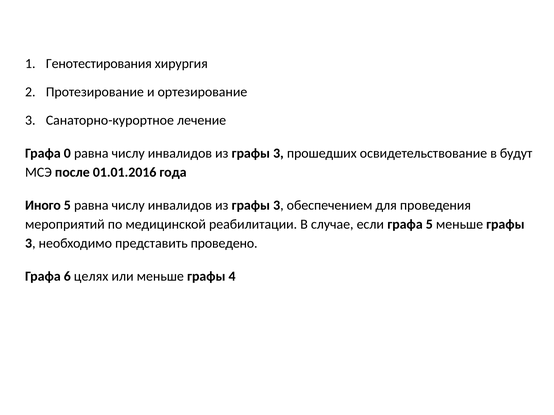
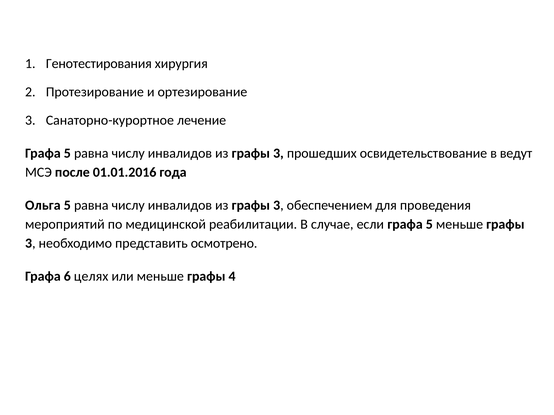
0 at (67, 153): 0 -> 5
будут: будут -> ведут
Иного: Иного -> Ольга
проведено: проведено -> осмотрено
